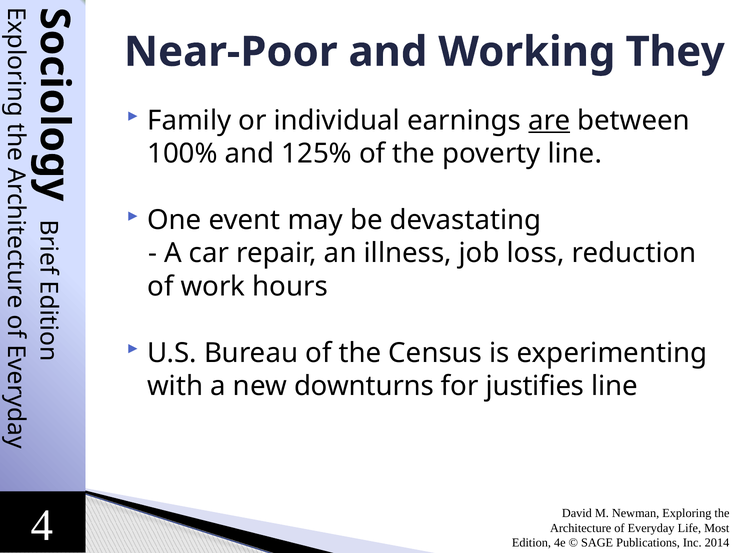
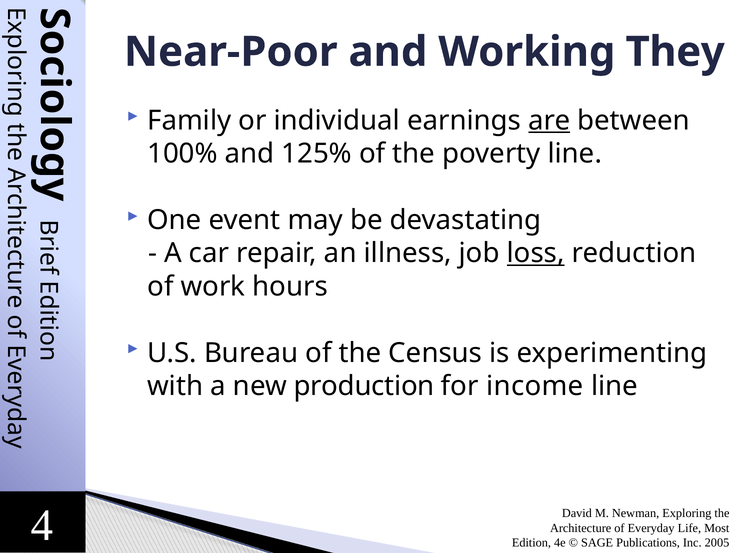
loss underline: none -> present
downturns: downturns -> production
justifies: justifies -> income
2014: 2014 -> 2005
